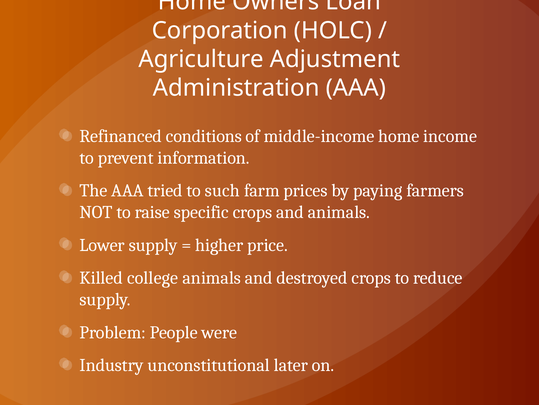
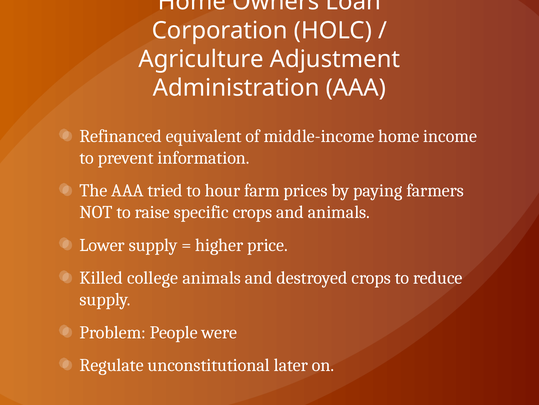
conditions: conditions -> equivalent
such: such -> hour
Industry: Industry -> Regulate
